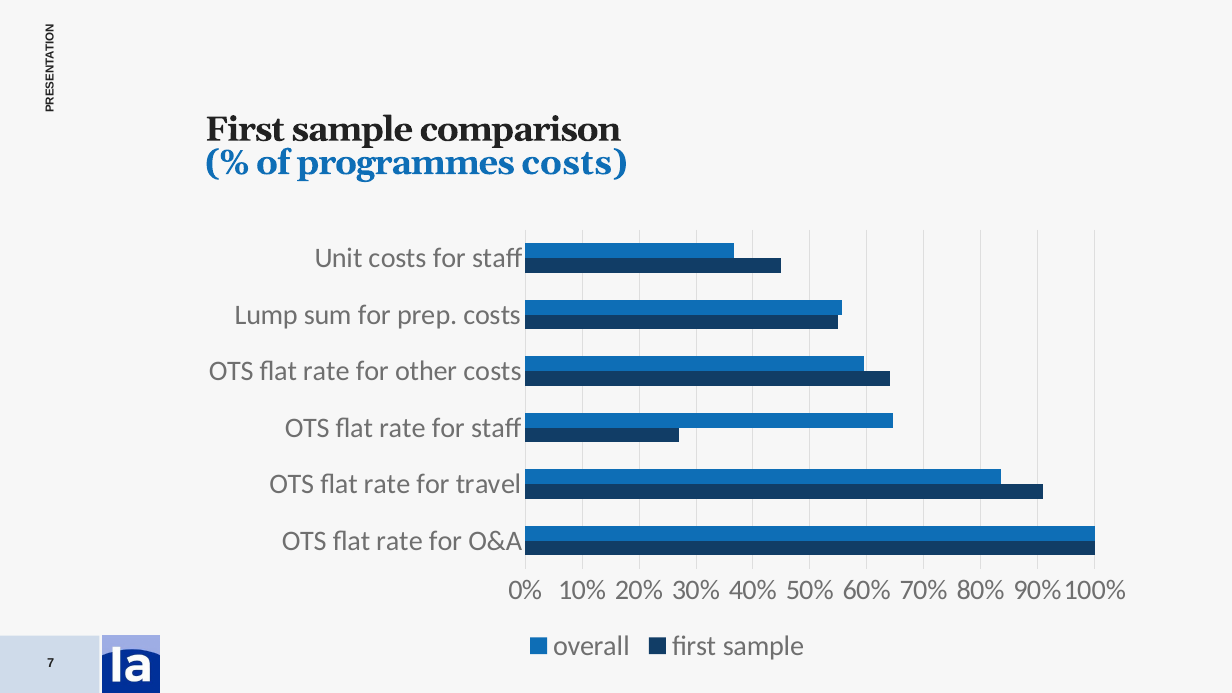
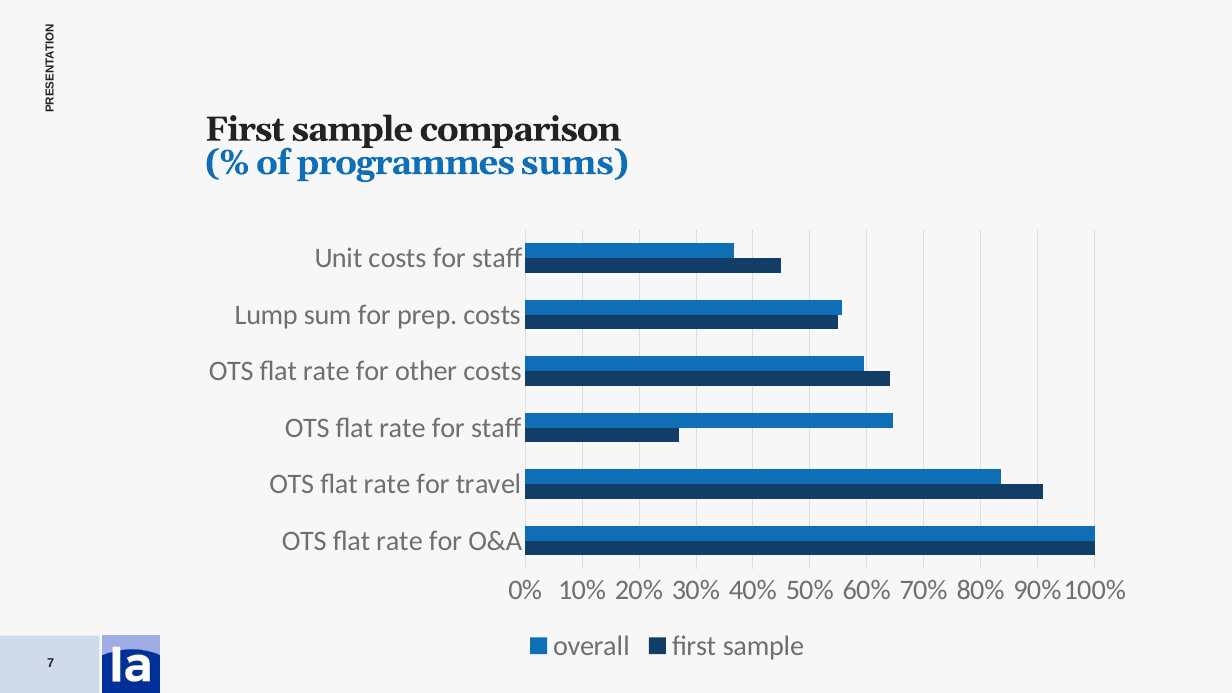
programmes costs: costs -> sums
